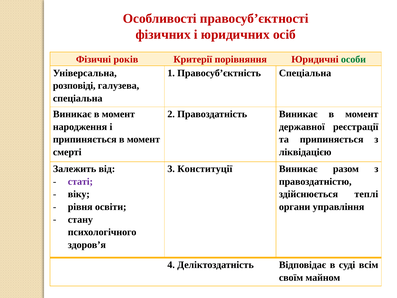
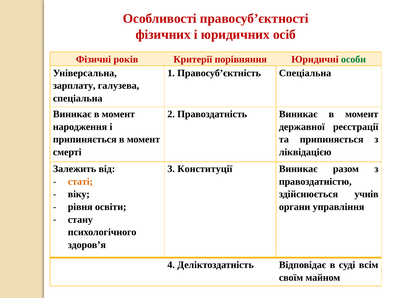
розповіді: розповіді -> зарплату
статі colour: purple -> orange
теплі: теплі -> учнів
